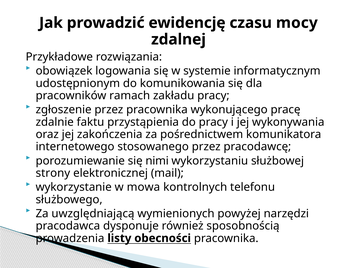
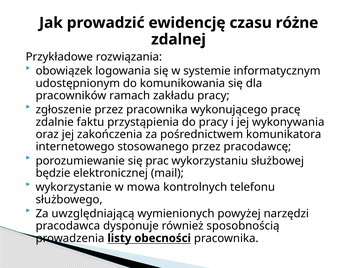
mocy: mocy -> różne
nimi: nimi -> prac
strony: strony -> będzie
